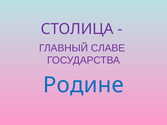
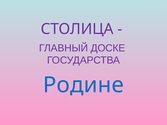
СЛАВЕ: СЛАВЕ -> ДОСКЕ
